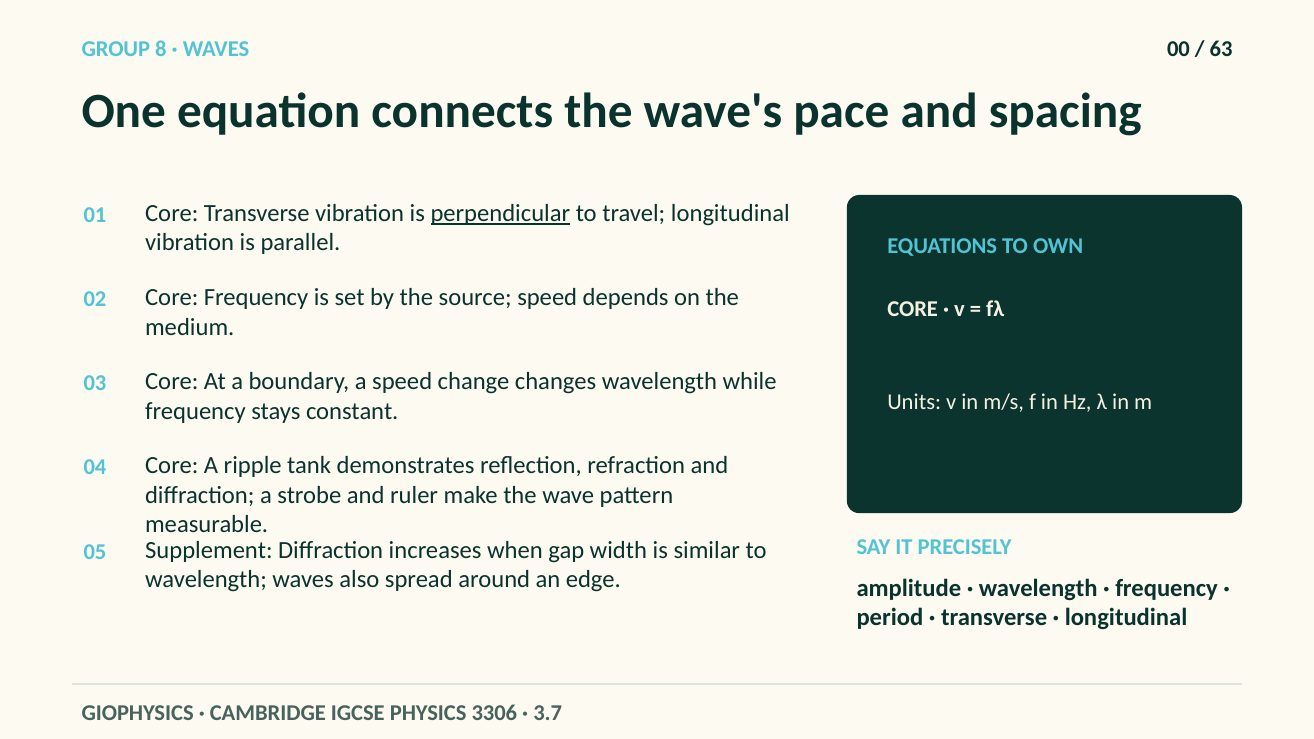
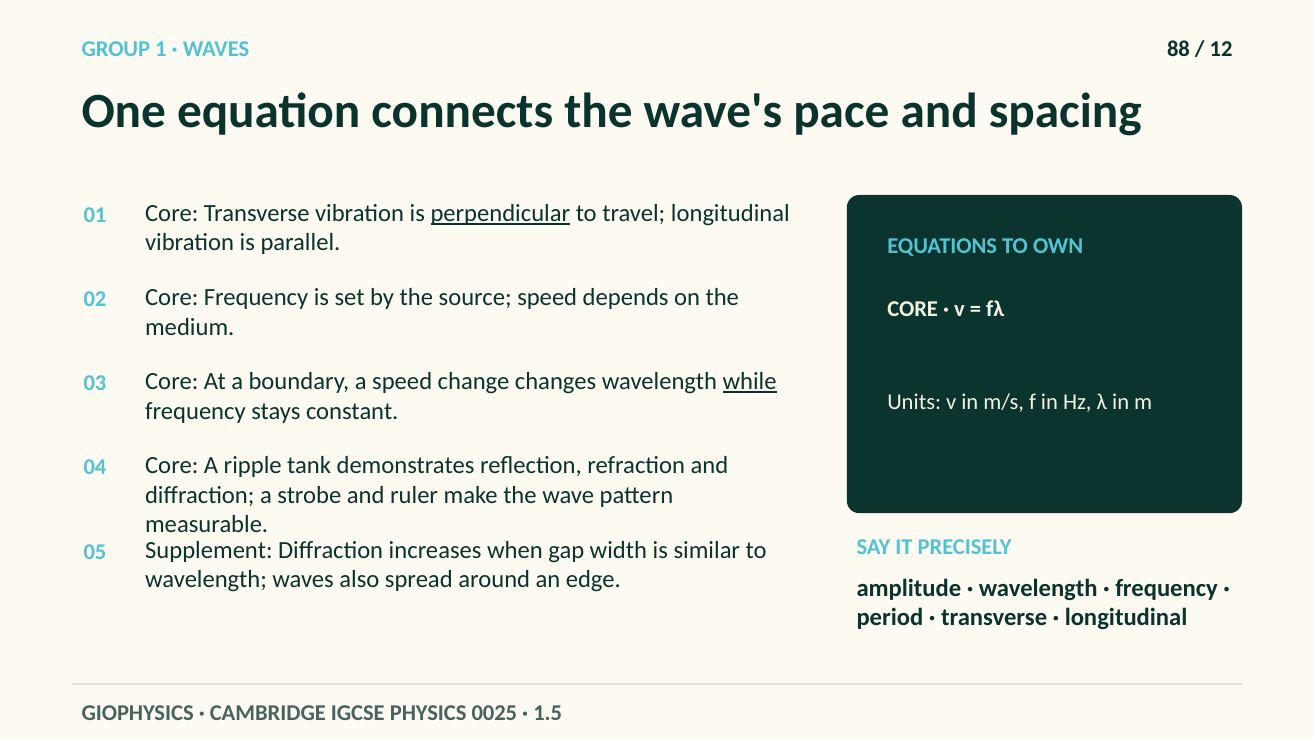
8: 8 -> 1
00: 00 -> 88
63: 63 -> 12
while underline: none -> present
3306: 3306 -> 0025
3.7: 3.7 -> 1.5
